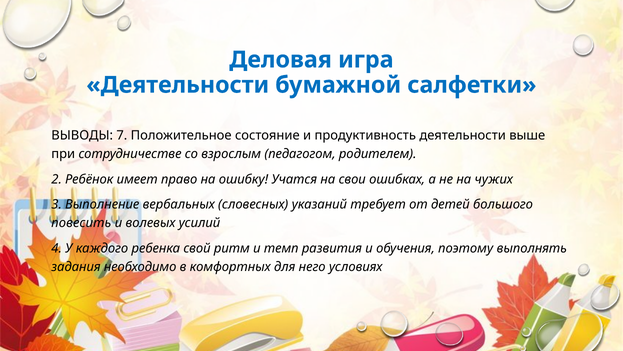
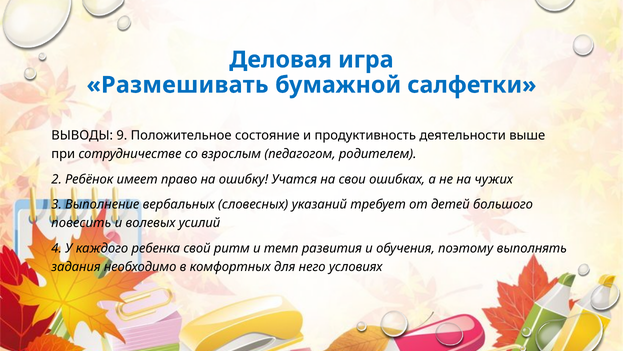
Деятельности at (178, 85): Деятельности -> Размешивать
7: 7 -> 9
